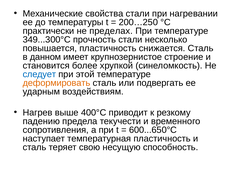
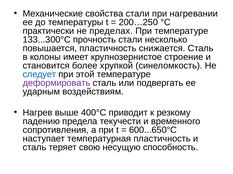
349...300°С: 349...300°С -> 133...300°С
данном: данном -> колоны
деформировать colour: orange -> purple
